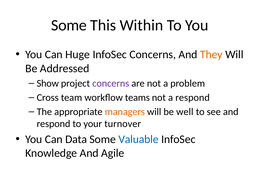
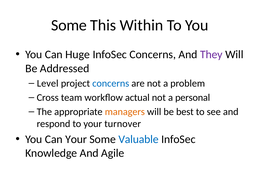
They colour: orange -> purple
Show: Show -> Level
concerns at (111, 83) colour: purple -> blue
teams: teams -> actual
a respond: respond -> personal
well: well -> best
Can Data: Data -> Your
